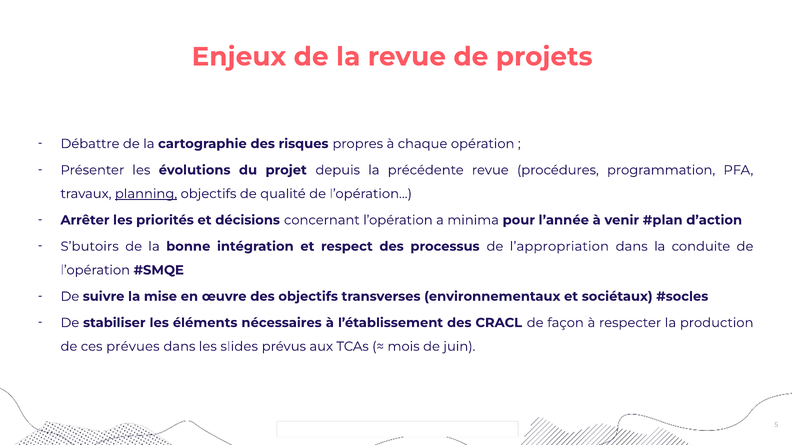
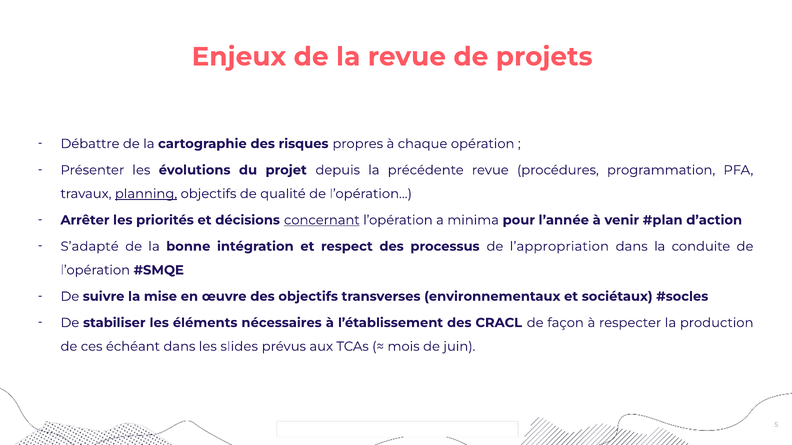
concernant underline: none -> present
S’butoirs: S’butoirs -> S’adapté
prévues: prévues -> échéant
